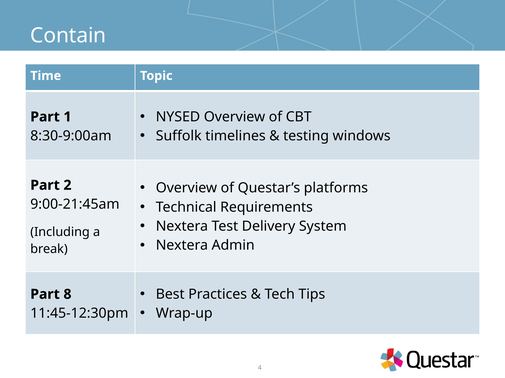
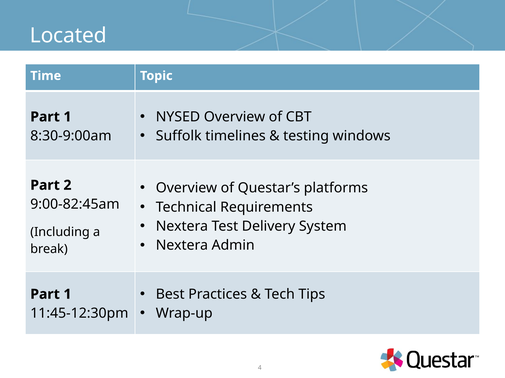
Contain: Contain -> Located
9:00-21:45am: 9:00-21:45am -> 9:00-82:45am
8 at (67, 295): 8 -> 1
